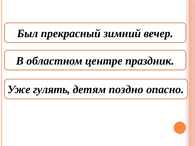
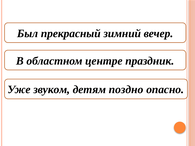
гулять: гулять -> звуком
